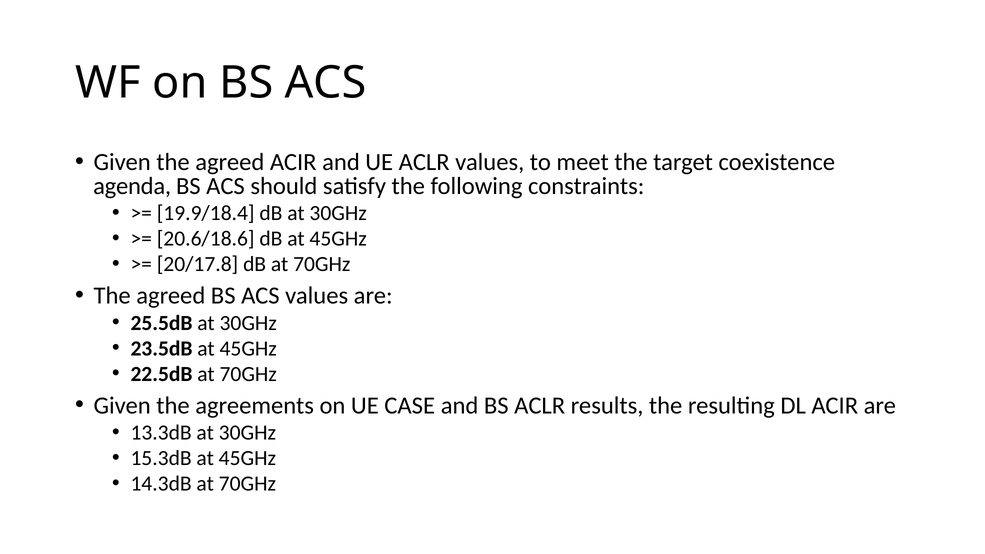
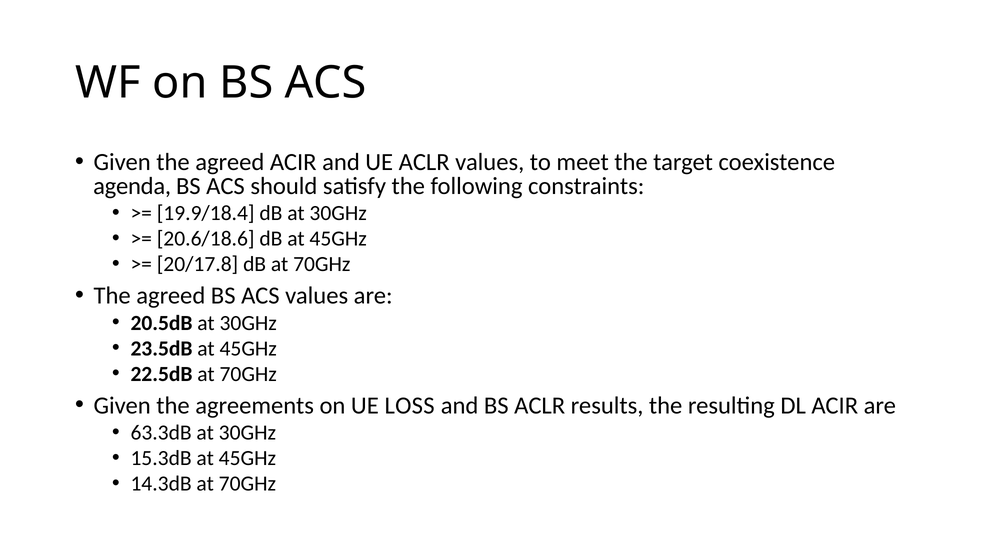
25.5dB: 25.5dB -> 20.5dB
CASE: CASE -> LOSS
13.3dB: 13.3dB -> 63.3dB
